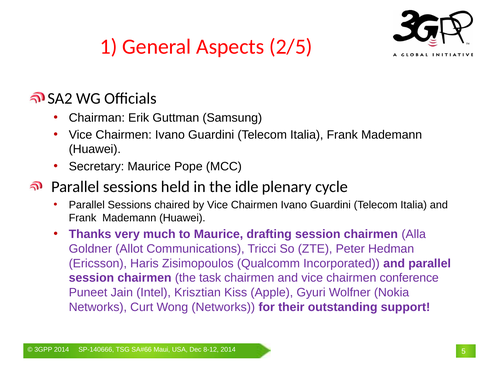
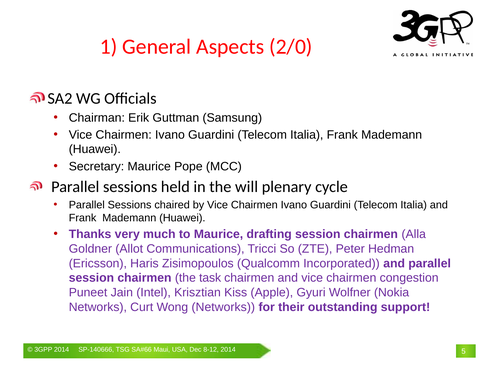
2/5: 2/5 -> 2/0
idle: idle -> will
conference: conference -> congestion
